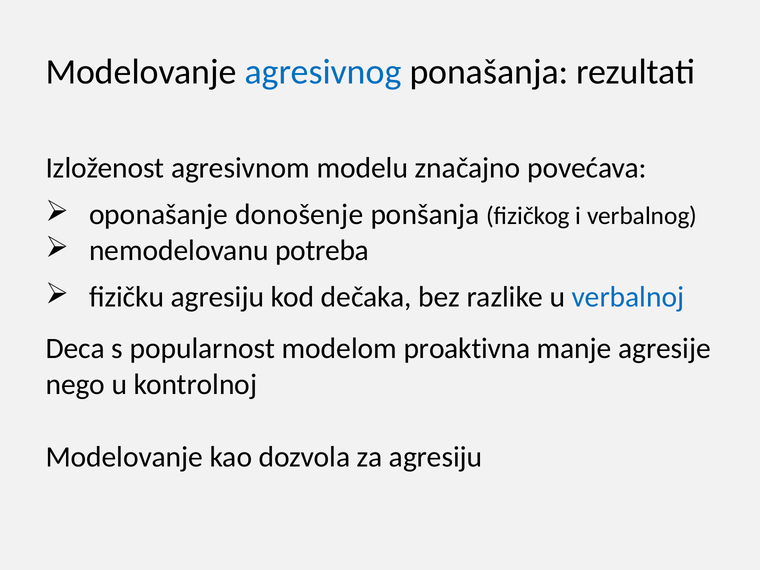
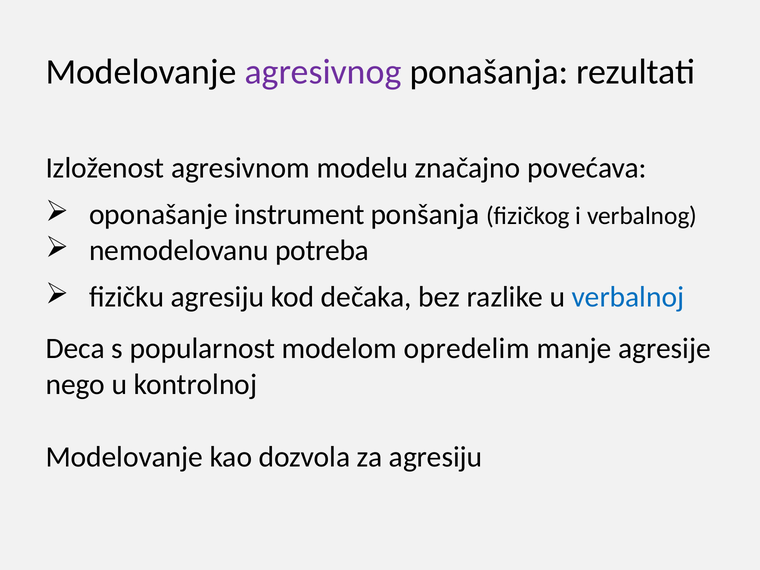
agresivnog colour: blue -> purple
donošenje: donošenje -> instrument
proaktivna: proaktivna -> opredelim
